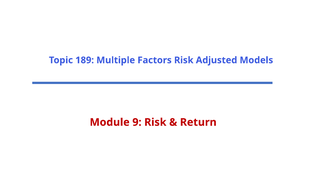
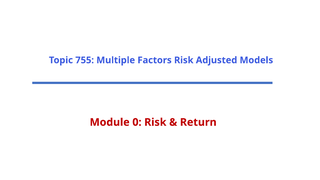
189: 189 -> 755
9: 9 -> 0
